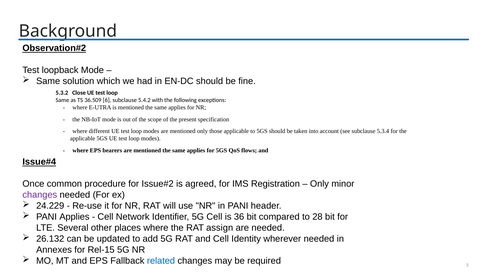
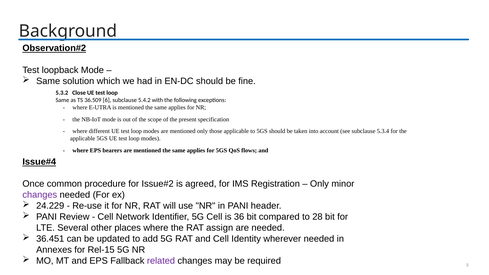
PANI Applies: Applies -> Review
26.132: 26.132 -> 36.451
related colour: blue -> purple
